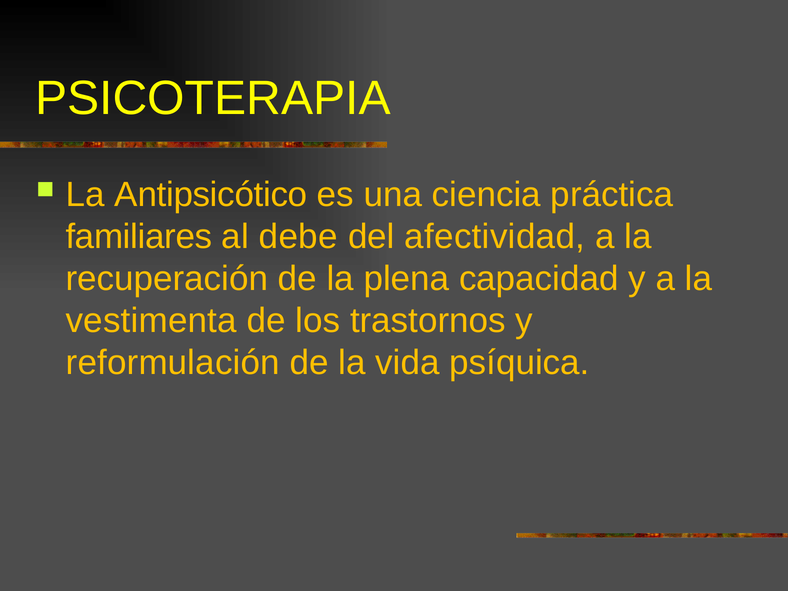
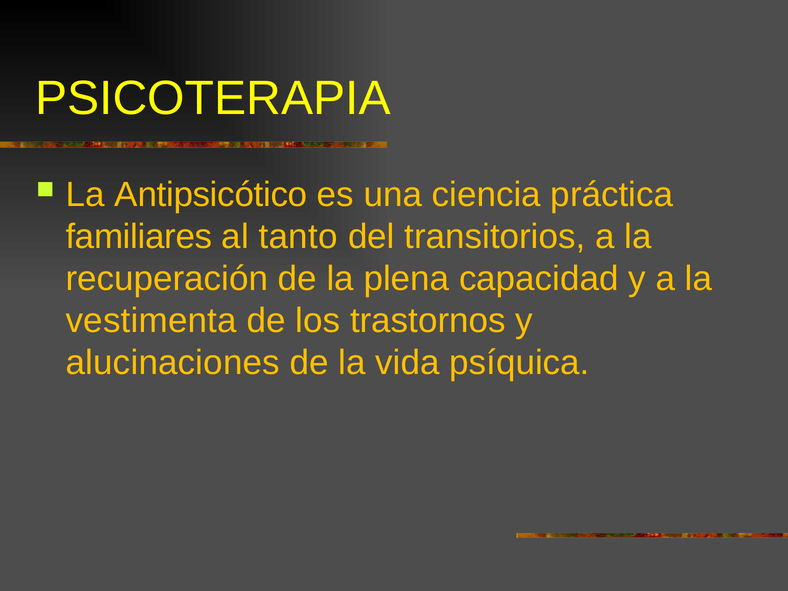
debe: debe -> tanto
afectividad: afectividad -> transitorios
reformulación: reformulación -> alucinaciones
